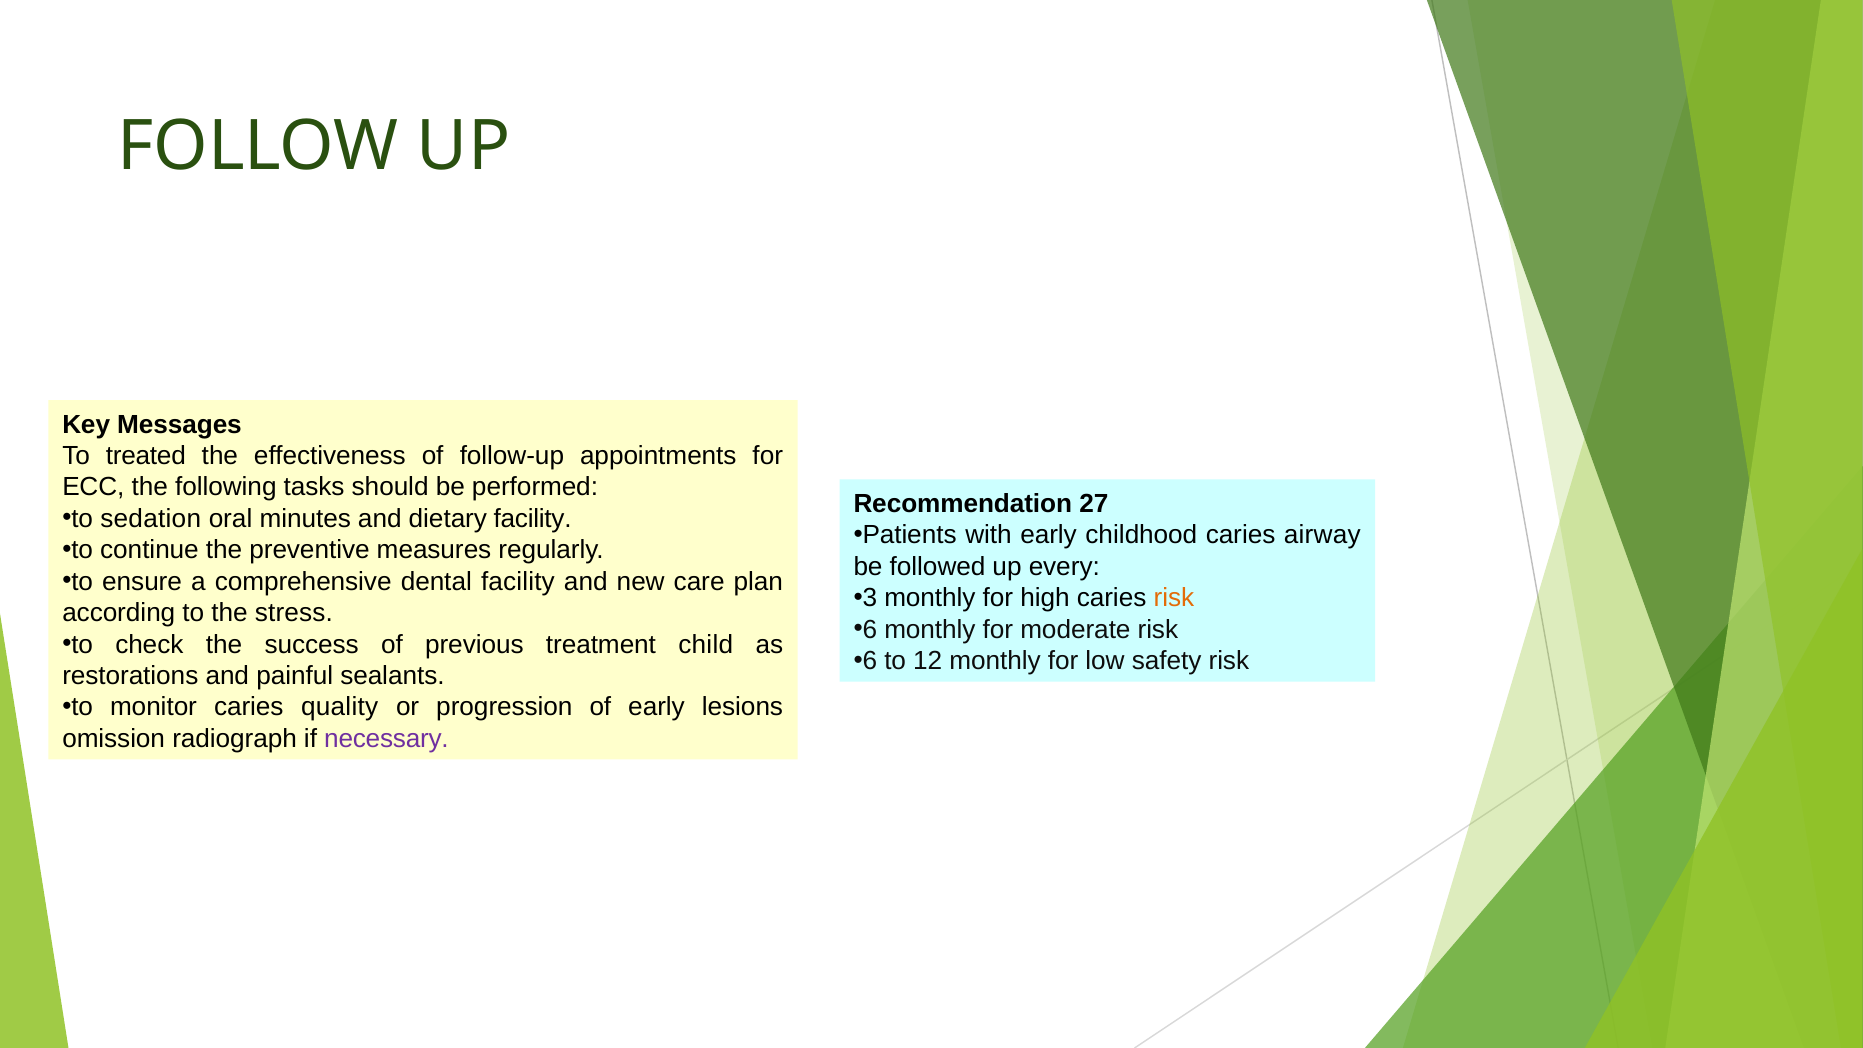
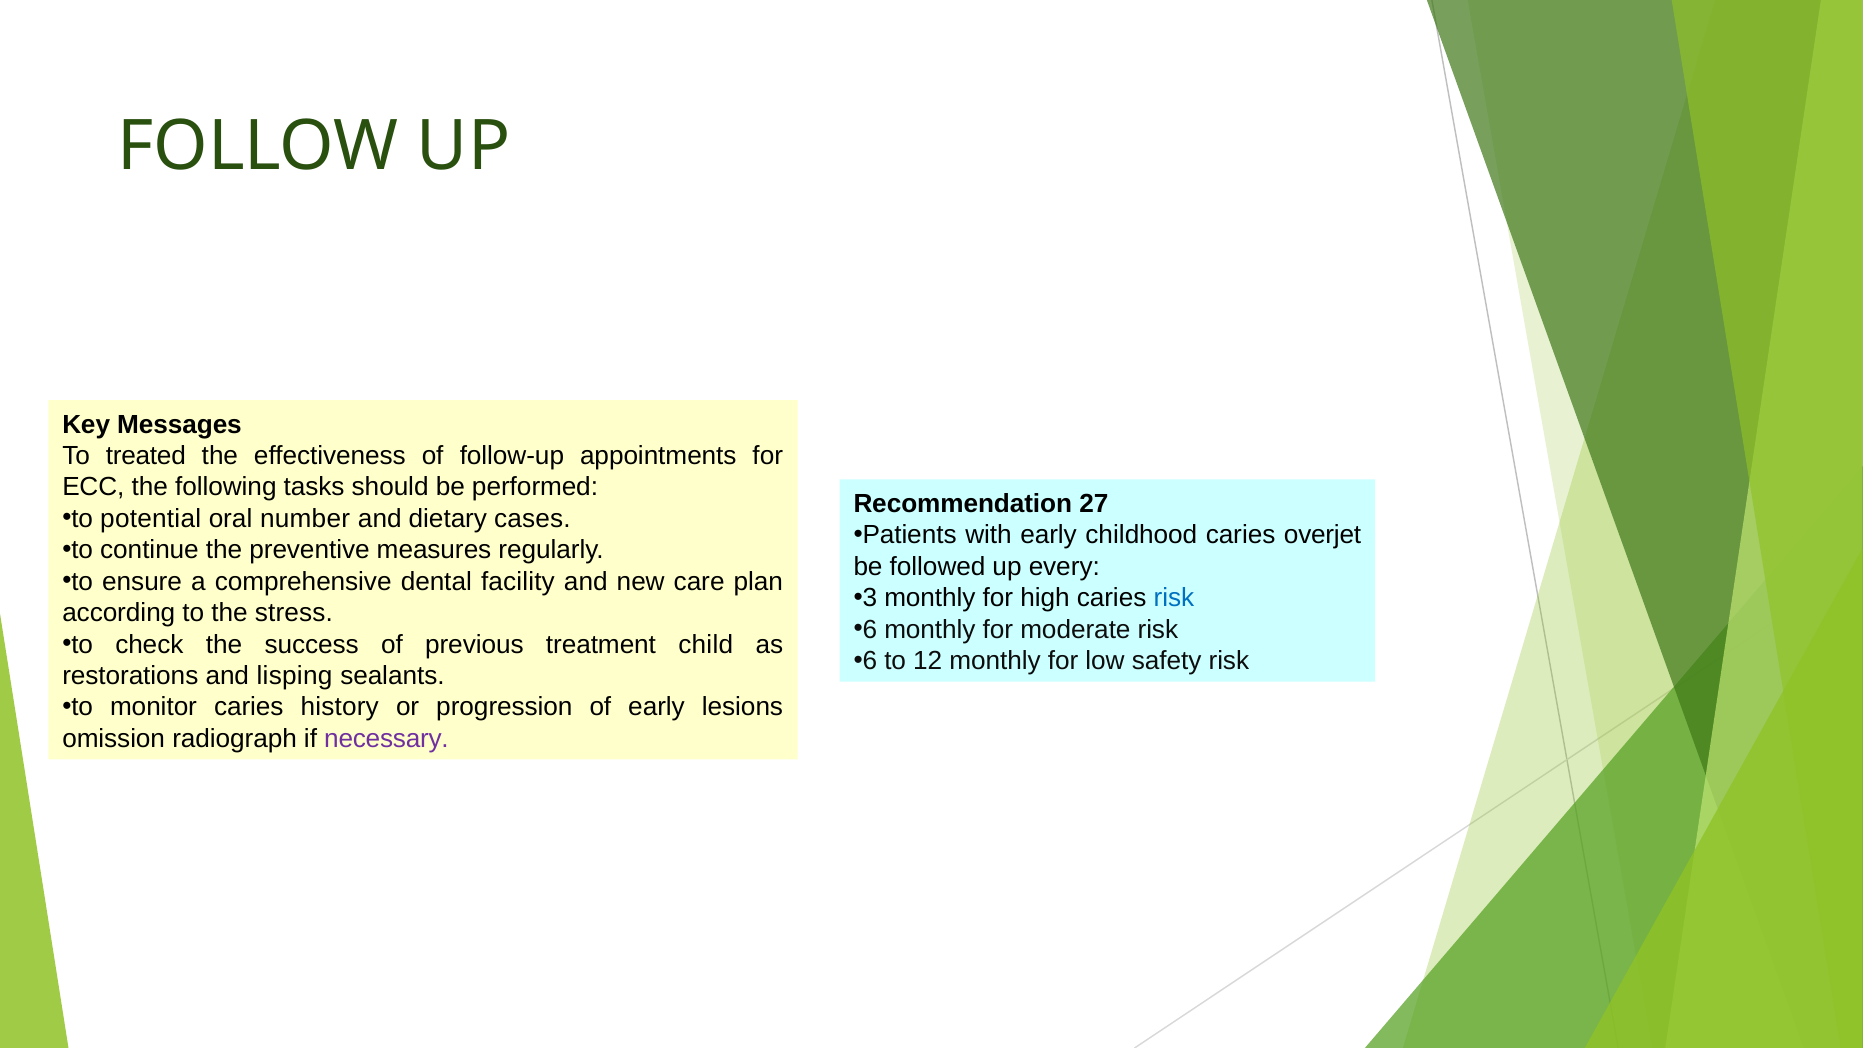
sedation: sedation -> potential
minutes: minutes -> number
dietary facility: facility -> cases
airway: airway -> overjet
risk at (1174, 598) colour: orange -> blue
painful: painful -> lisping
quality: quality -> history
